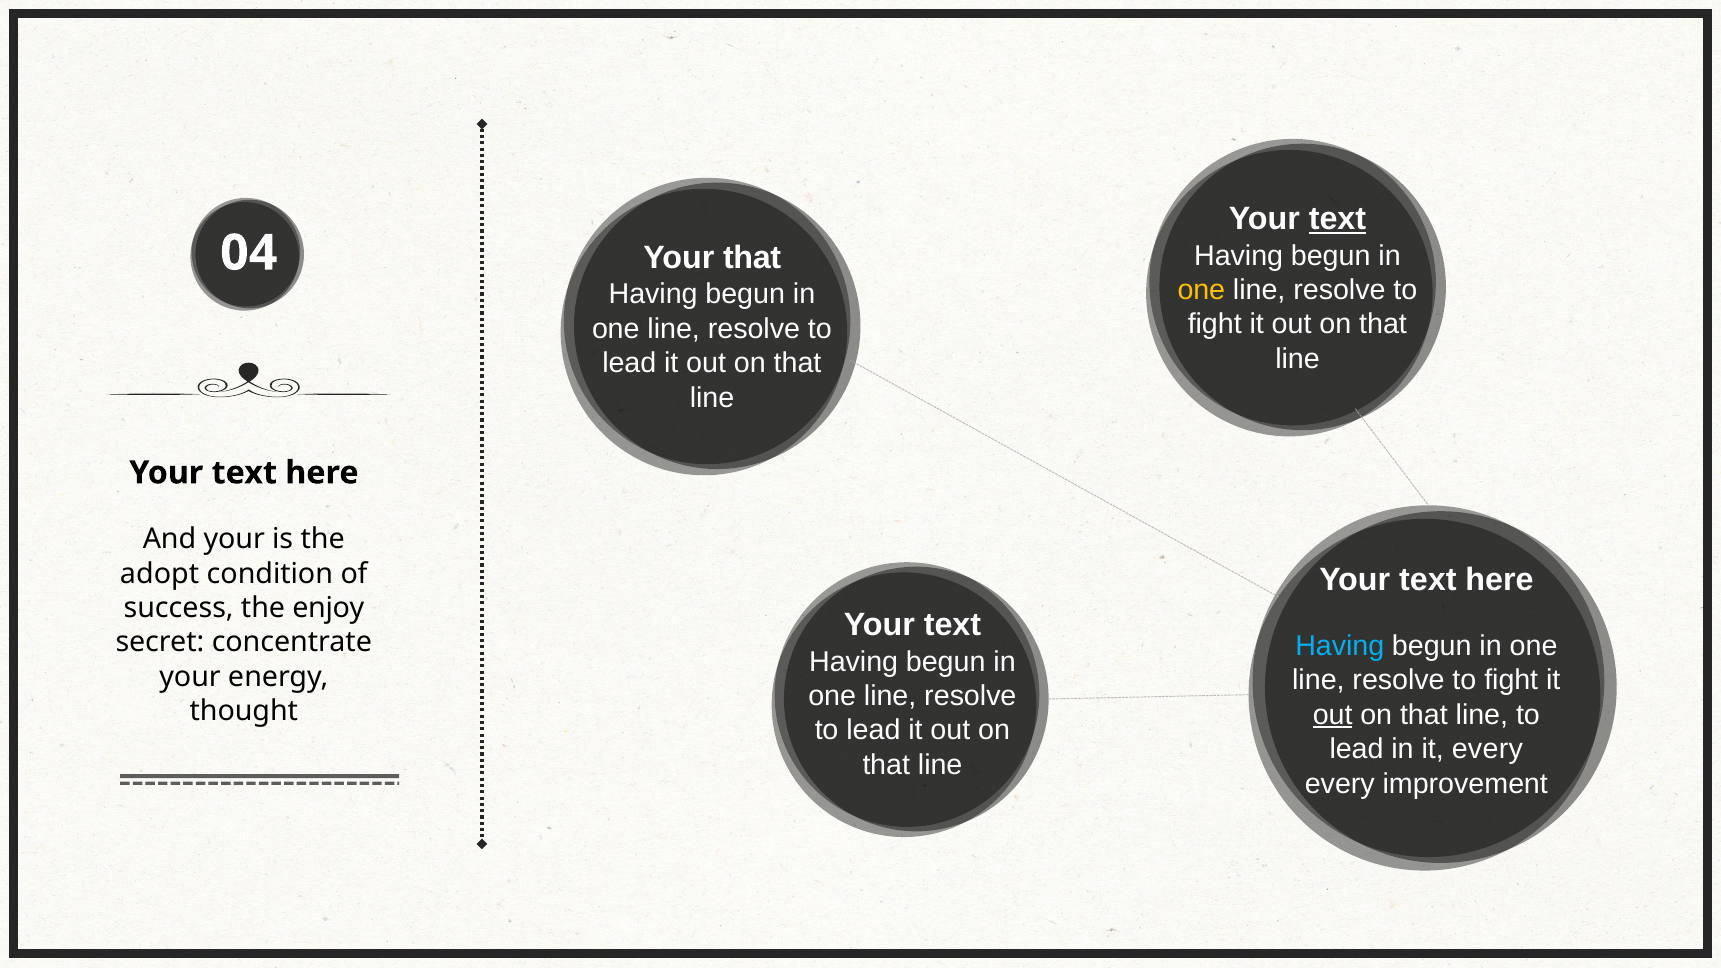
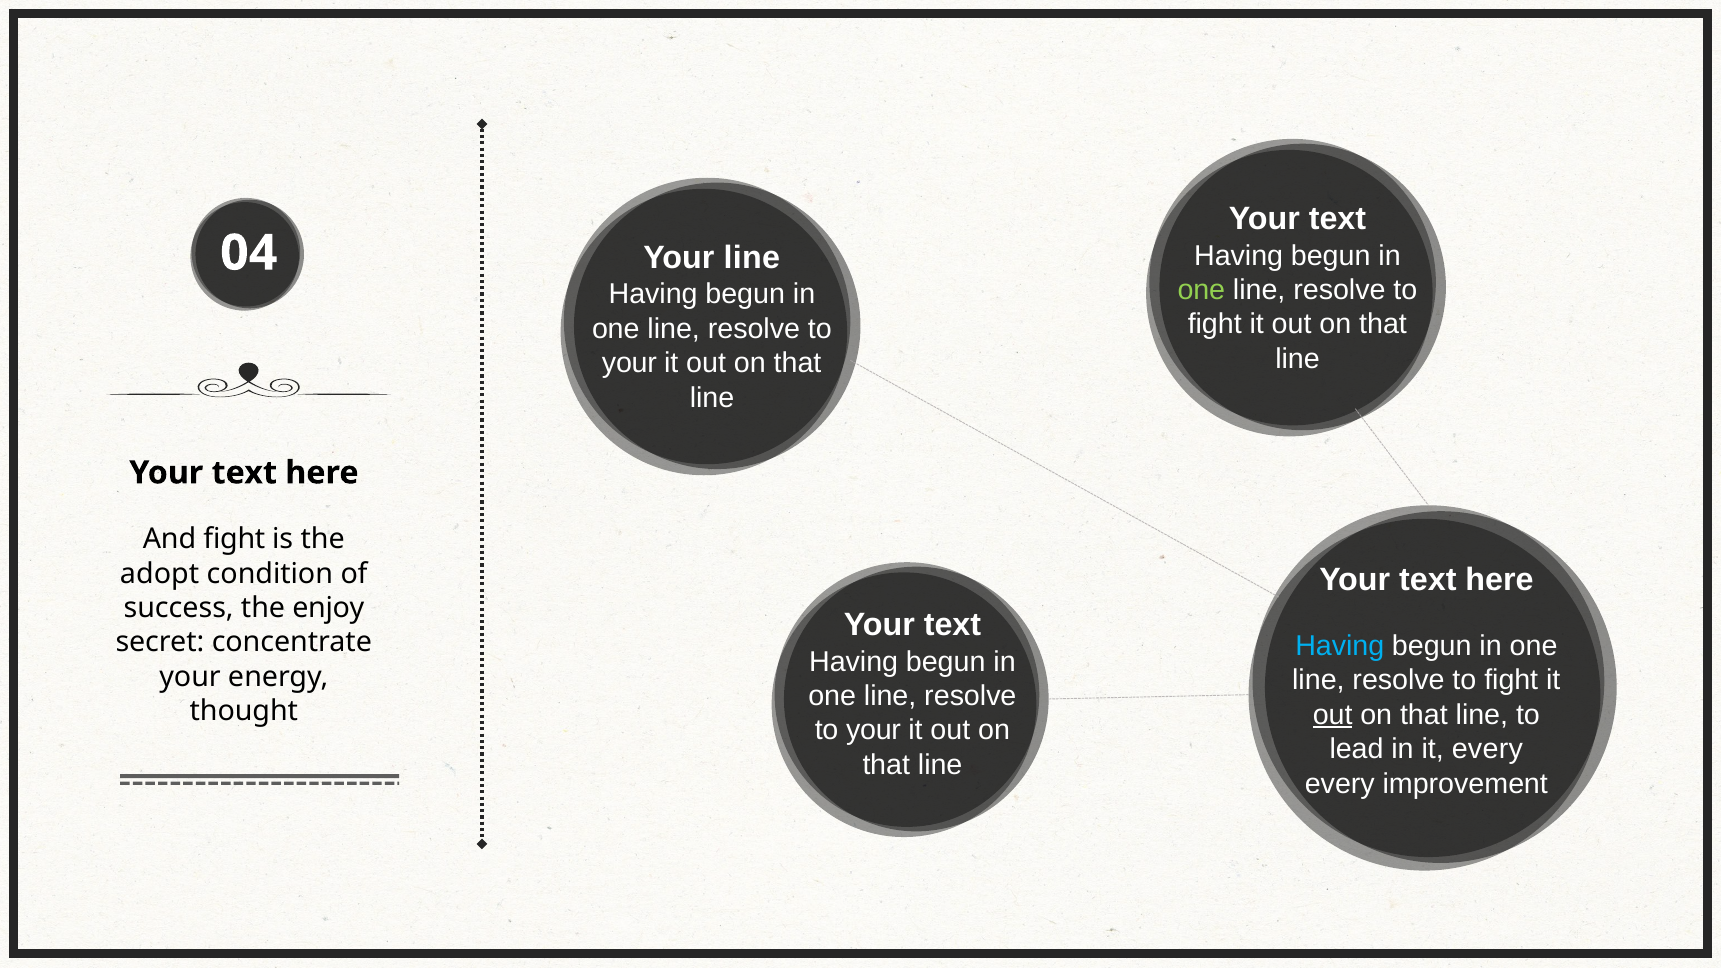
text at (1337, 219) underline: present -> none
Your that: that -> line
one at (1201, 290) colour: yellow -> light green
lead at (629, 363): lead -> your
And your: your -> fight
lead at (873, 730): lead -> your
